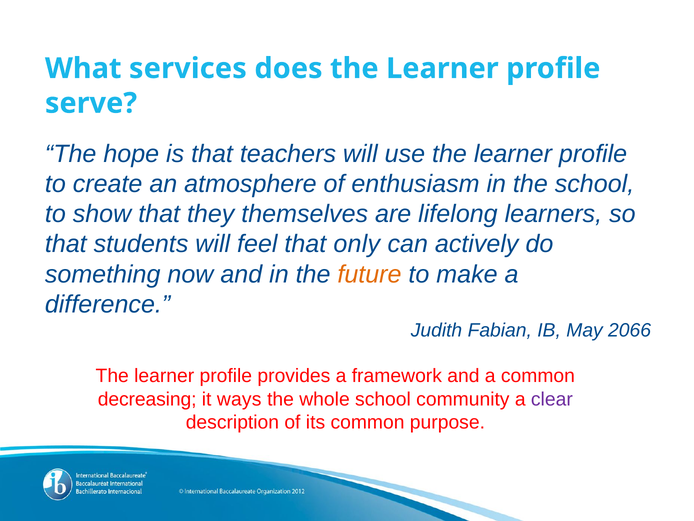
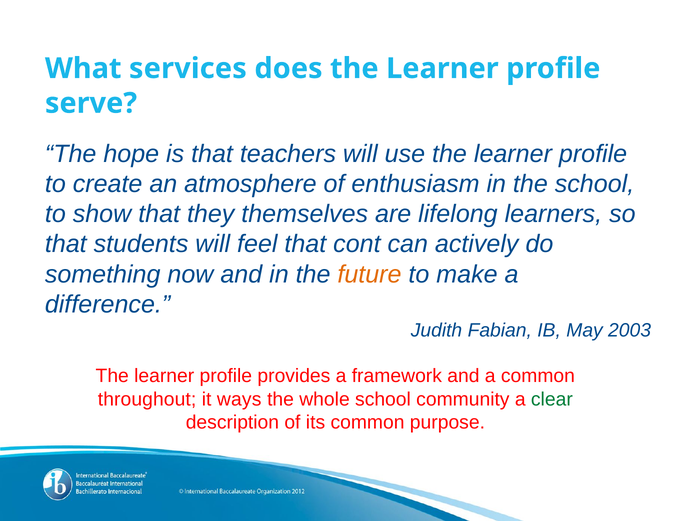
only: only -> cont
2066: 2066 -> 2003
decreasing: decreasing -> throughout
clear colour: purple -> green
